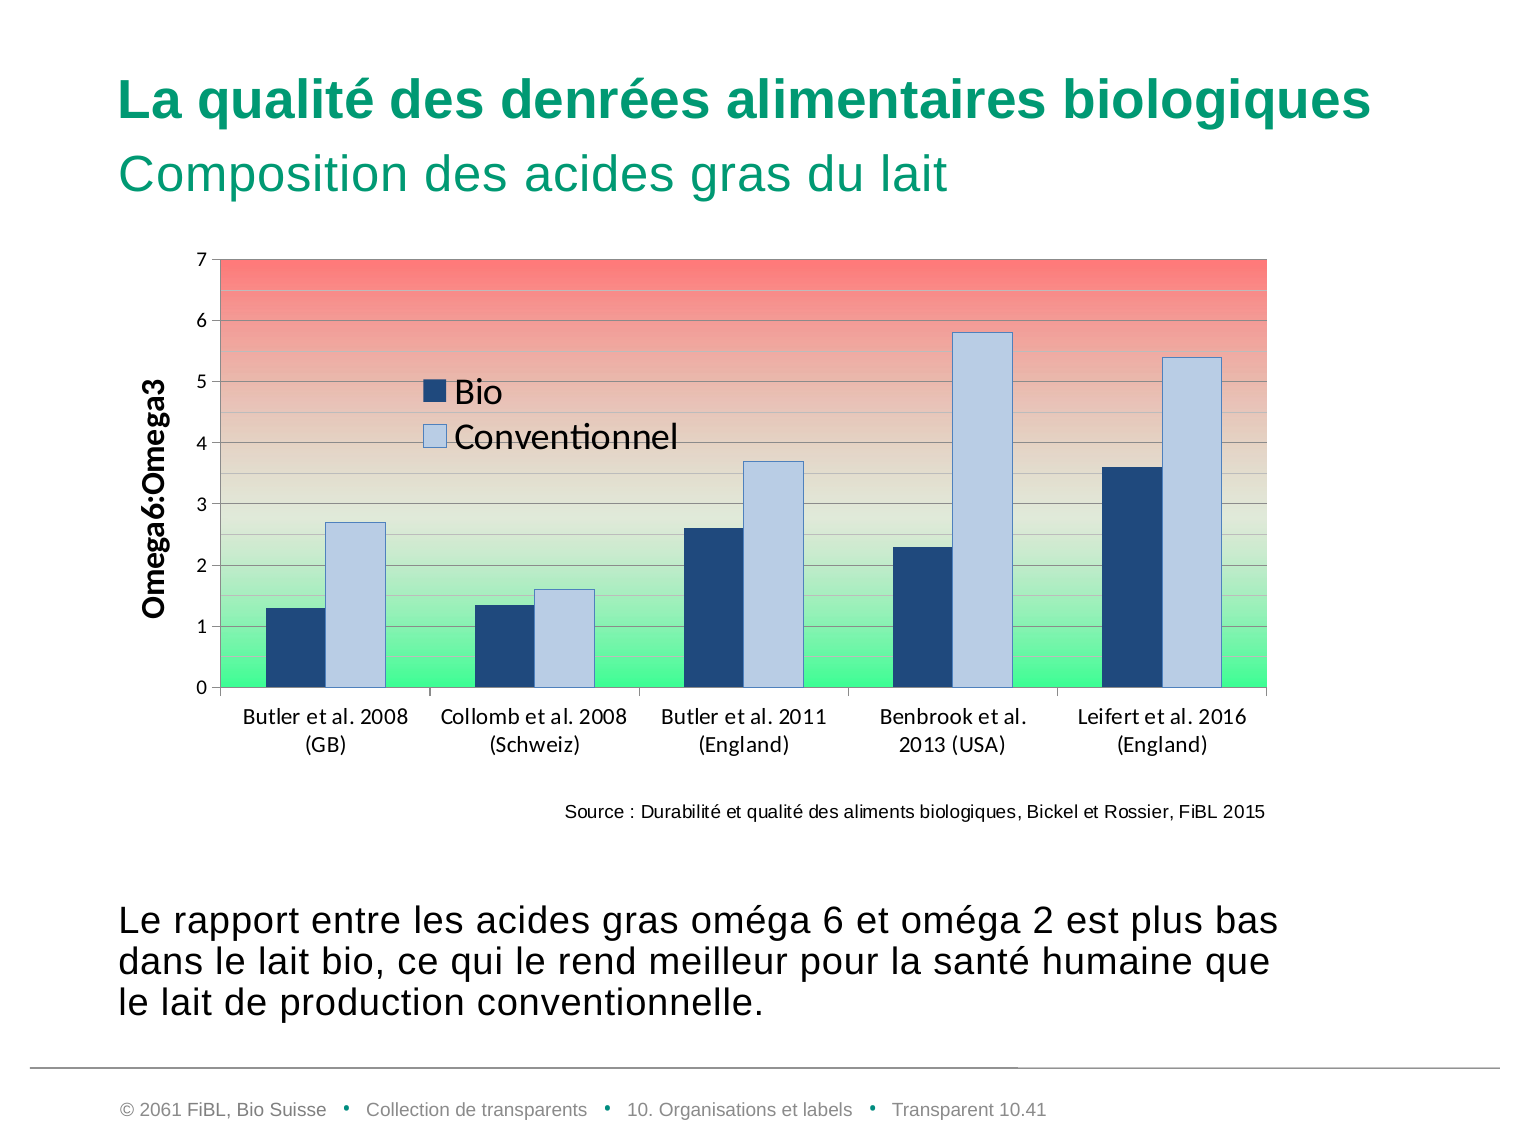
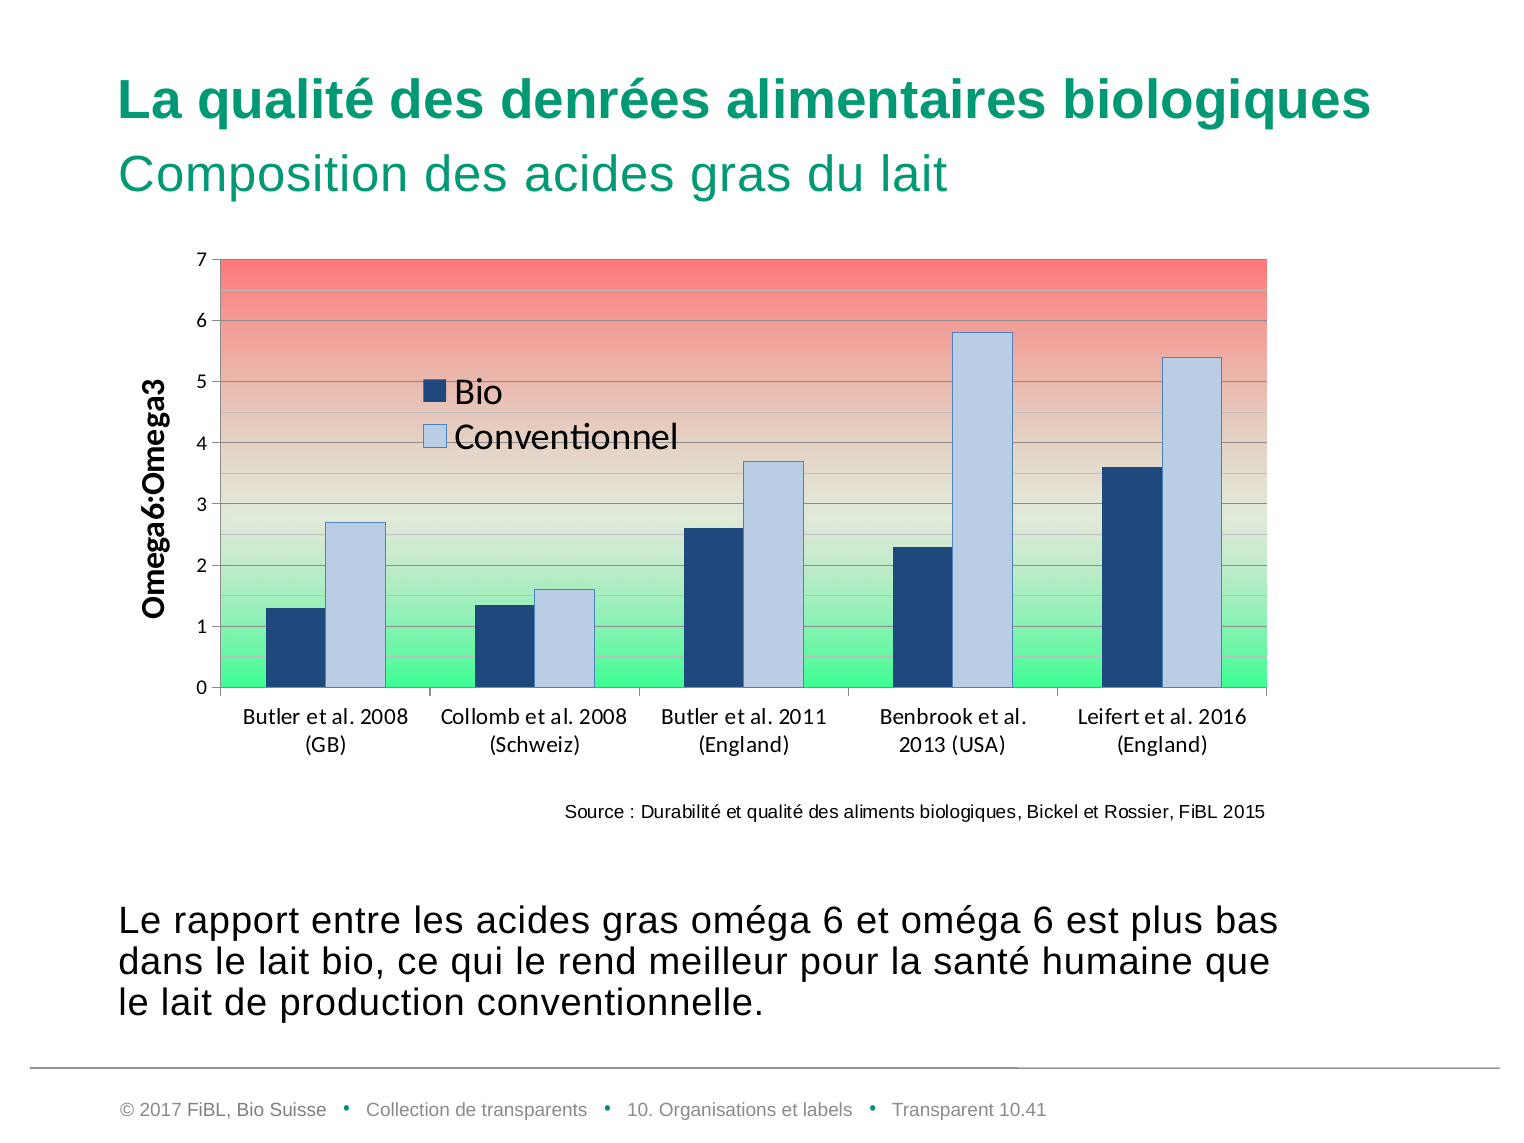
et oméga 2: 2 -> 6
2061: 2061 -> 2017
